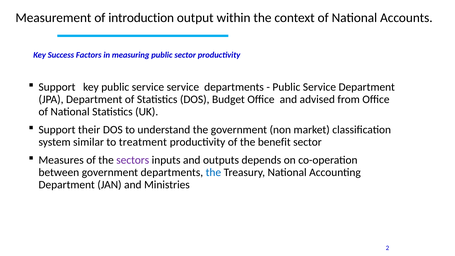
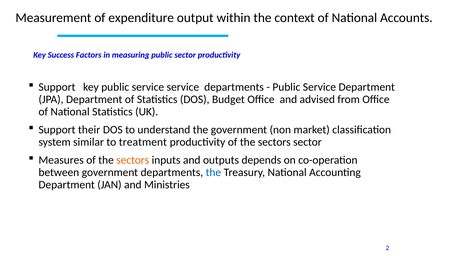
introduction: introduction -> expenditure
productivity of the benefit: benefit -> sectors
sectors at (133, 160) colour: purple -> orange
